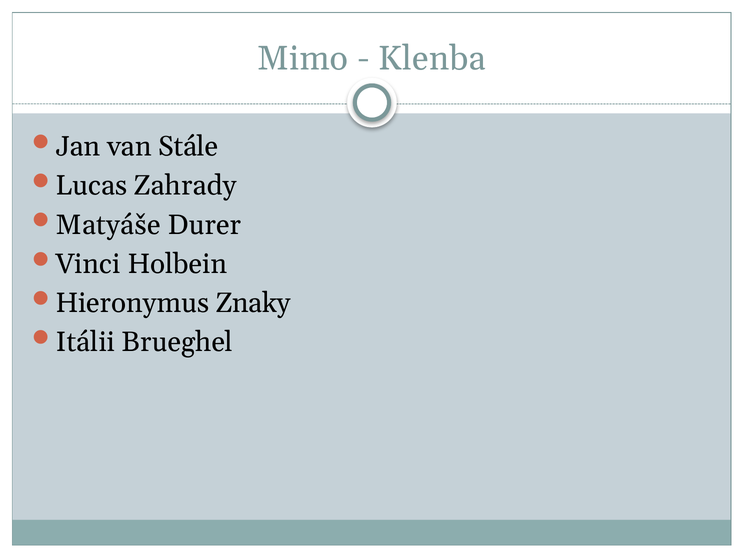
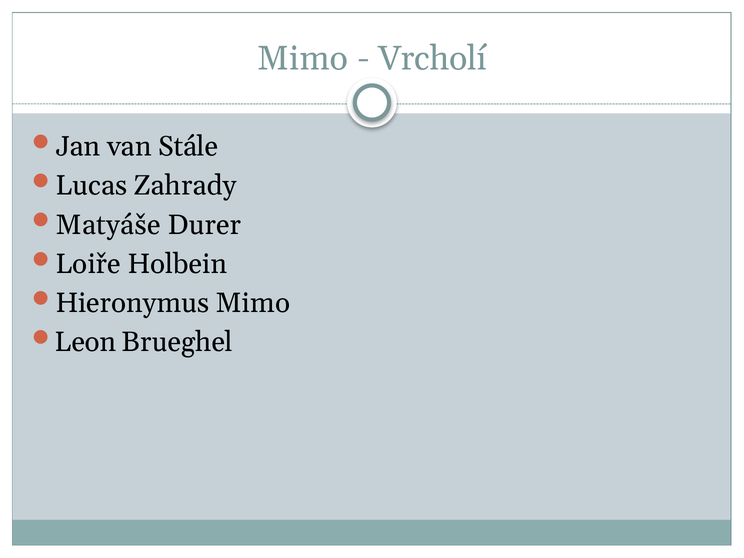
Klenba: Klenba -> Vrcholí
Vinci: Vinci -> Loiře
Hieronymus Znaky: Znaky -> Mimo
Itálii: Itálii -> Leon
